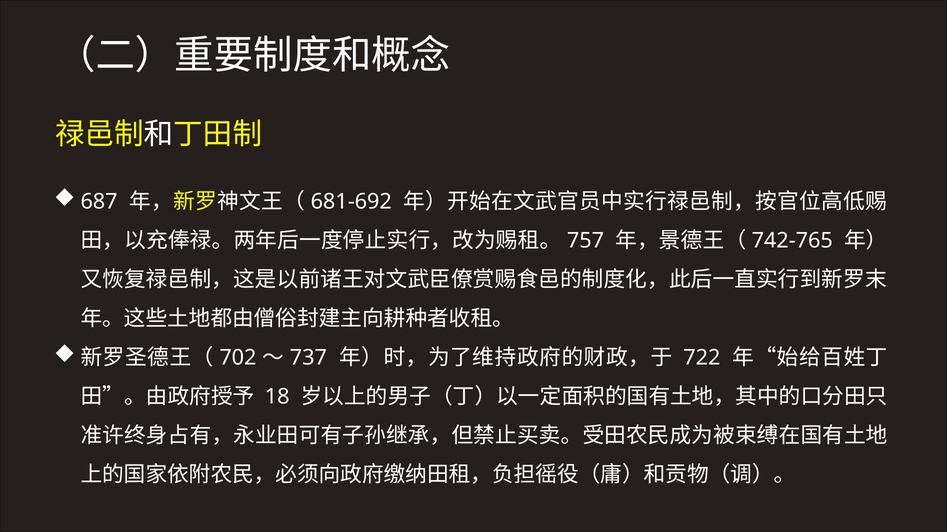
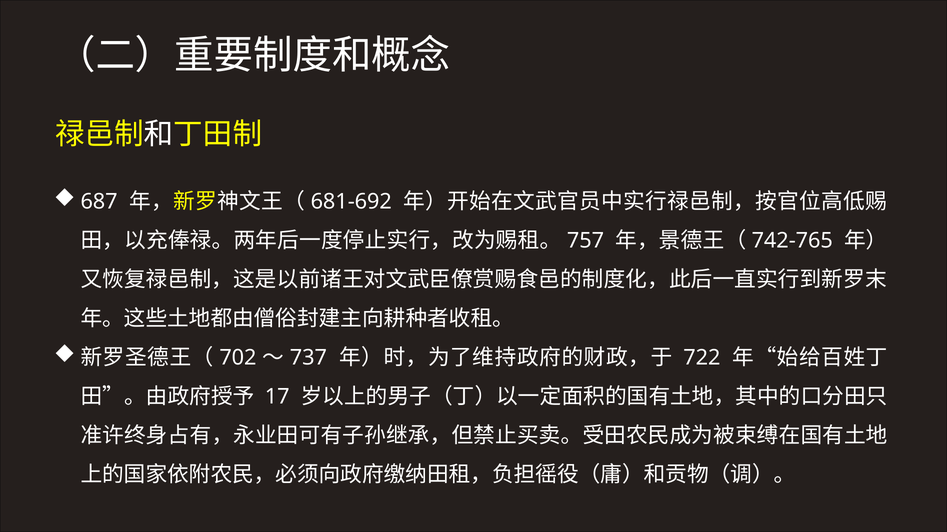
18: 18 -> 17
